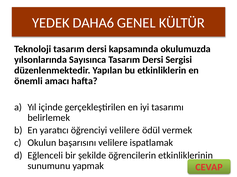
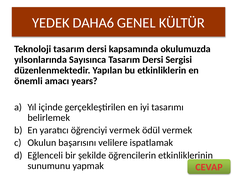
hafta: hafta -> years
öğrenciyi velilere: velilere -> vermek
